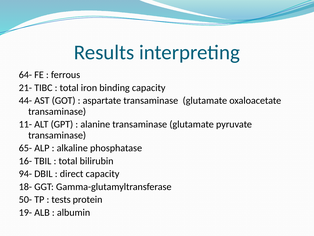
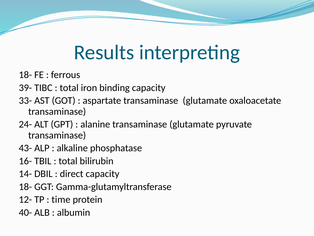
64- at (25, 75): 64- -> 18-
21-: 21- -> 39-
44-: 44- -> 33-
11-: 11- -> 24-
65-: 65- -> 43-
94-: 94- -> 14-
50-: 50- -> 12-
tests: tests -> time
19-: 19- -> 40-
